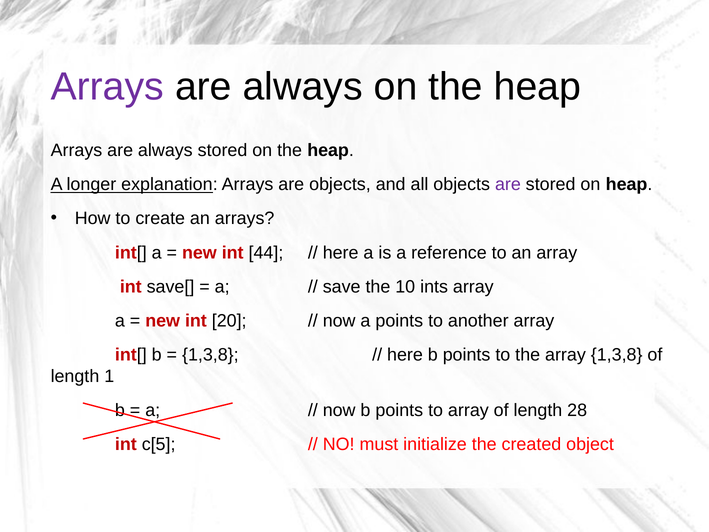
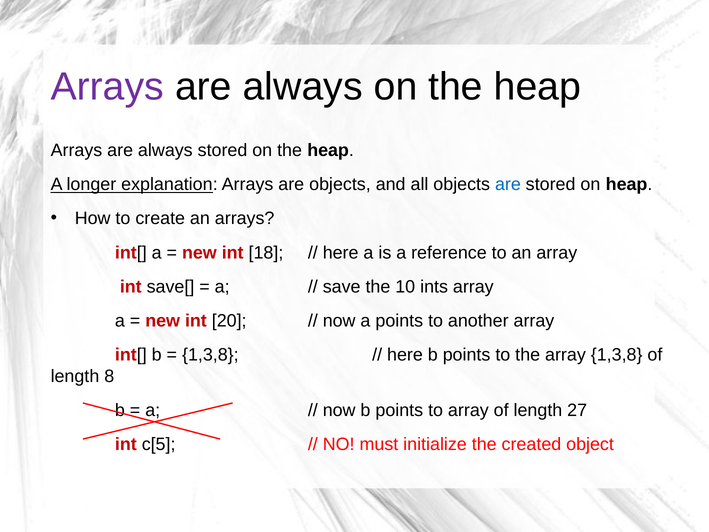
are at (508, 184) colour: purple -> blue
44: 44 -> 18
1: 1 -> 8
28: 28 -> 27
